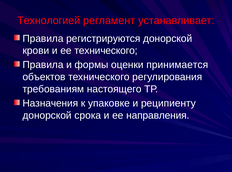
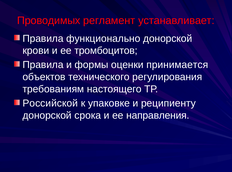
Технологией: Технологией -> Проводимых
регистрируются: регистрируются -> функционально
ее технического: технического -> тромбоцитов
Назначения: Назначения -> Российской
